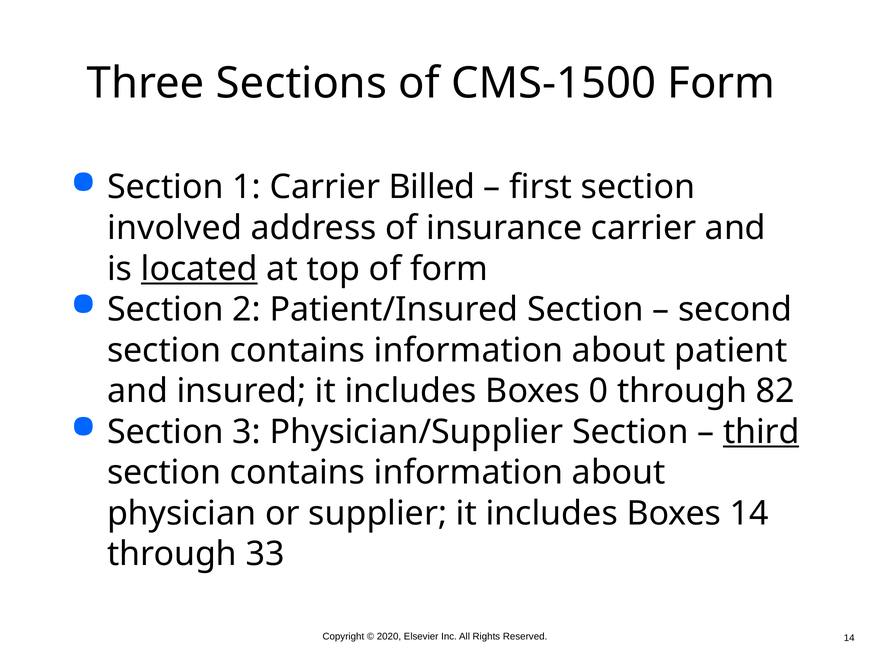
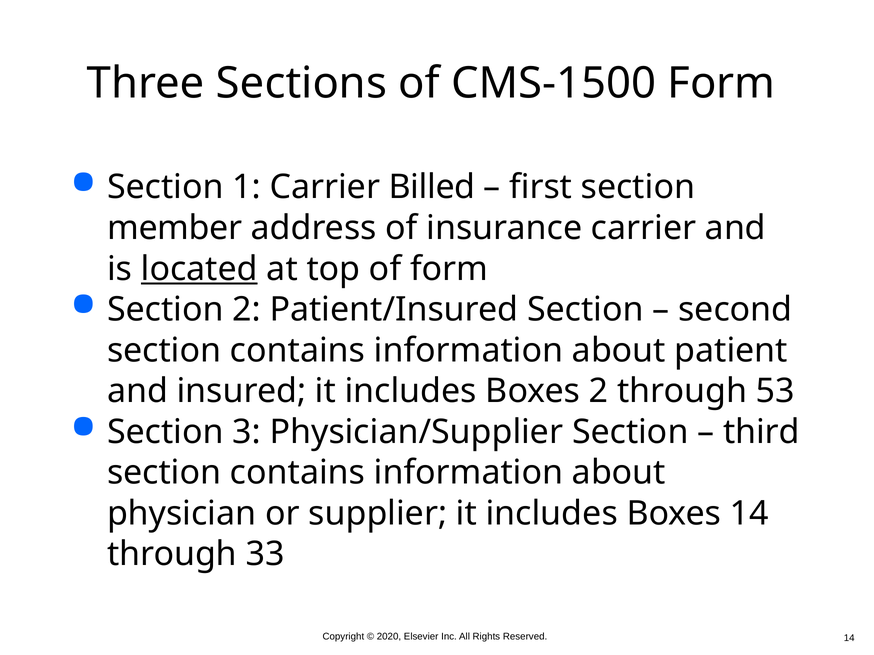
involved: involved -> member
Boxes 0: 0 -> 2
82: 82 -> 53
third underline: present -> none
